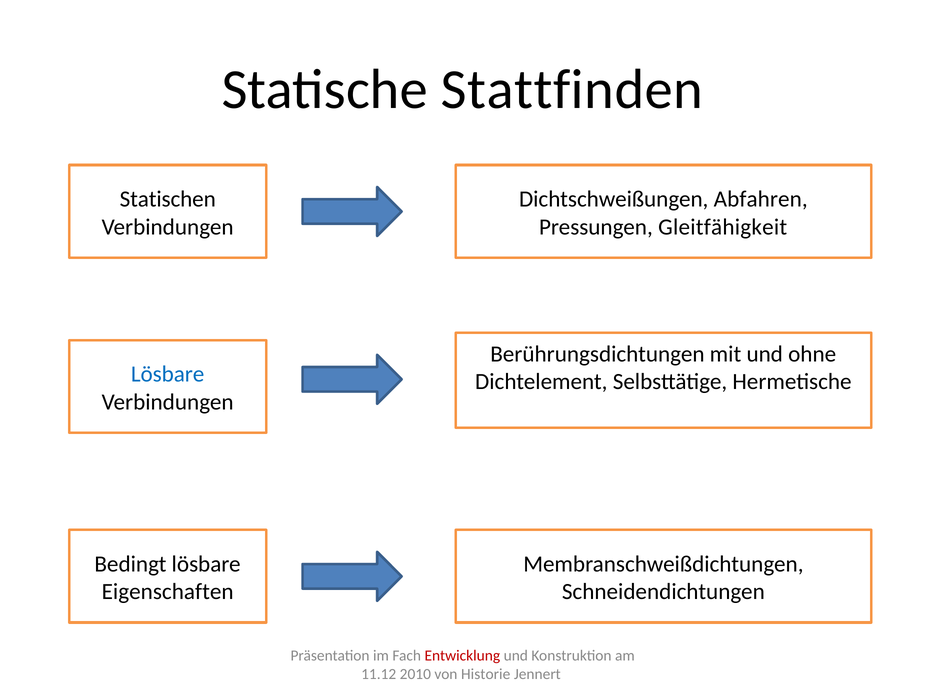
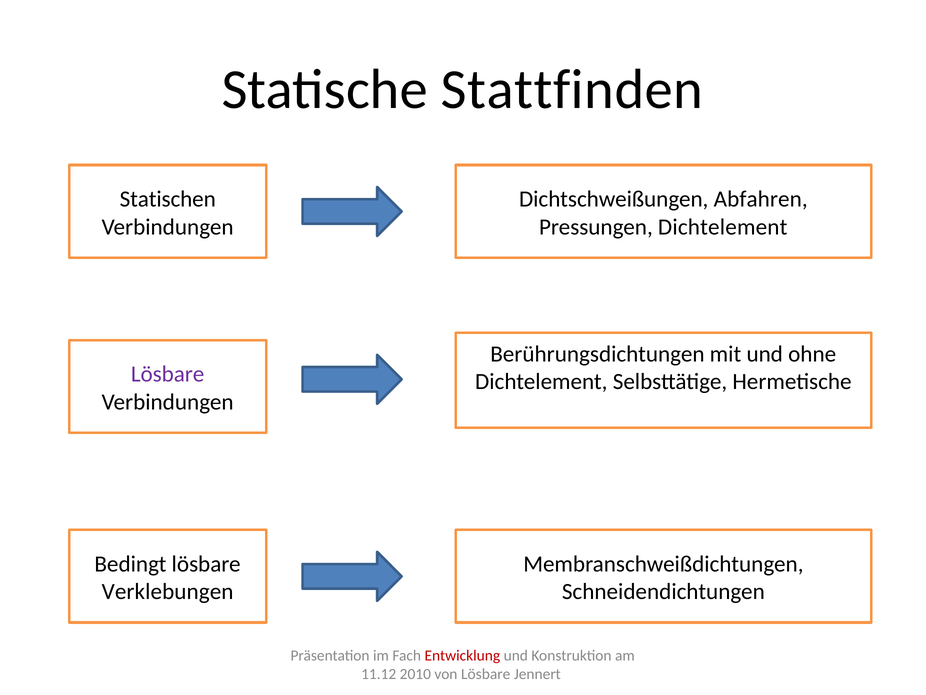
Pressungen Gleitfähigkeit: Gleitfähigkeit -> Dichtelement
Lösbare at (168, 374) colour: blue -> purple
Eigenschaften: Eigenschaften -> Verklebungen
von Historie: Historie -> Lösbare
